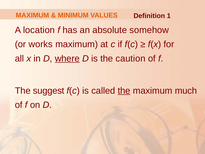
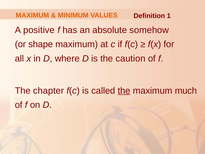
location: location -> positive
works: works -> shape
where underline: present -> none
suggest: suggest -> chapter
